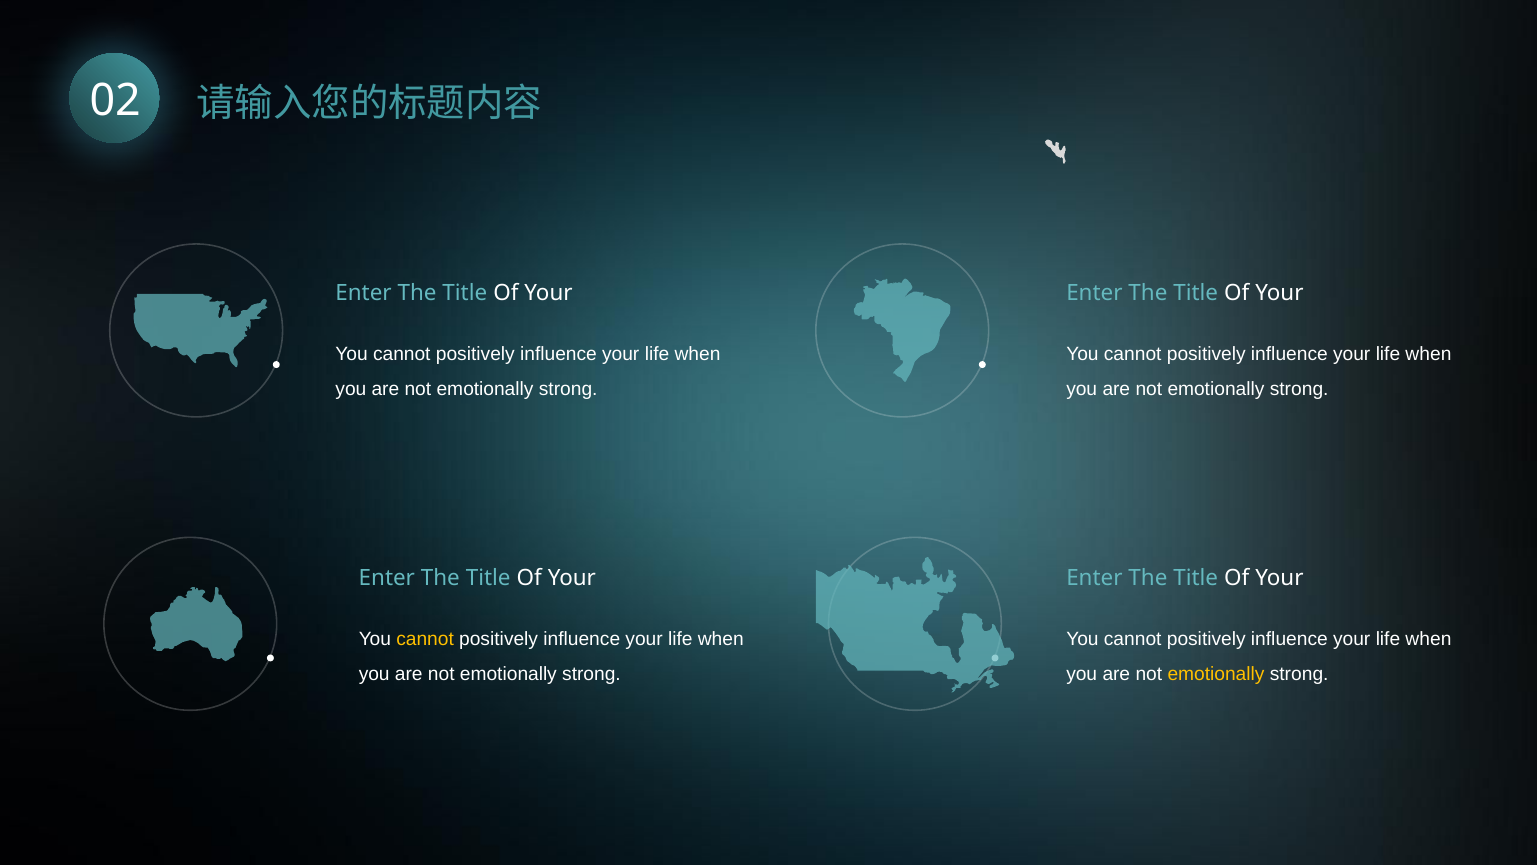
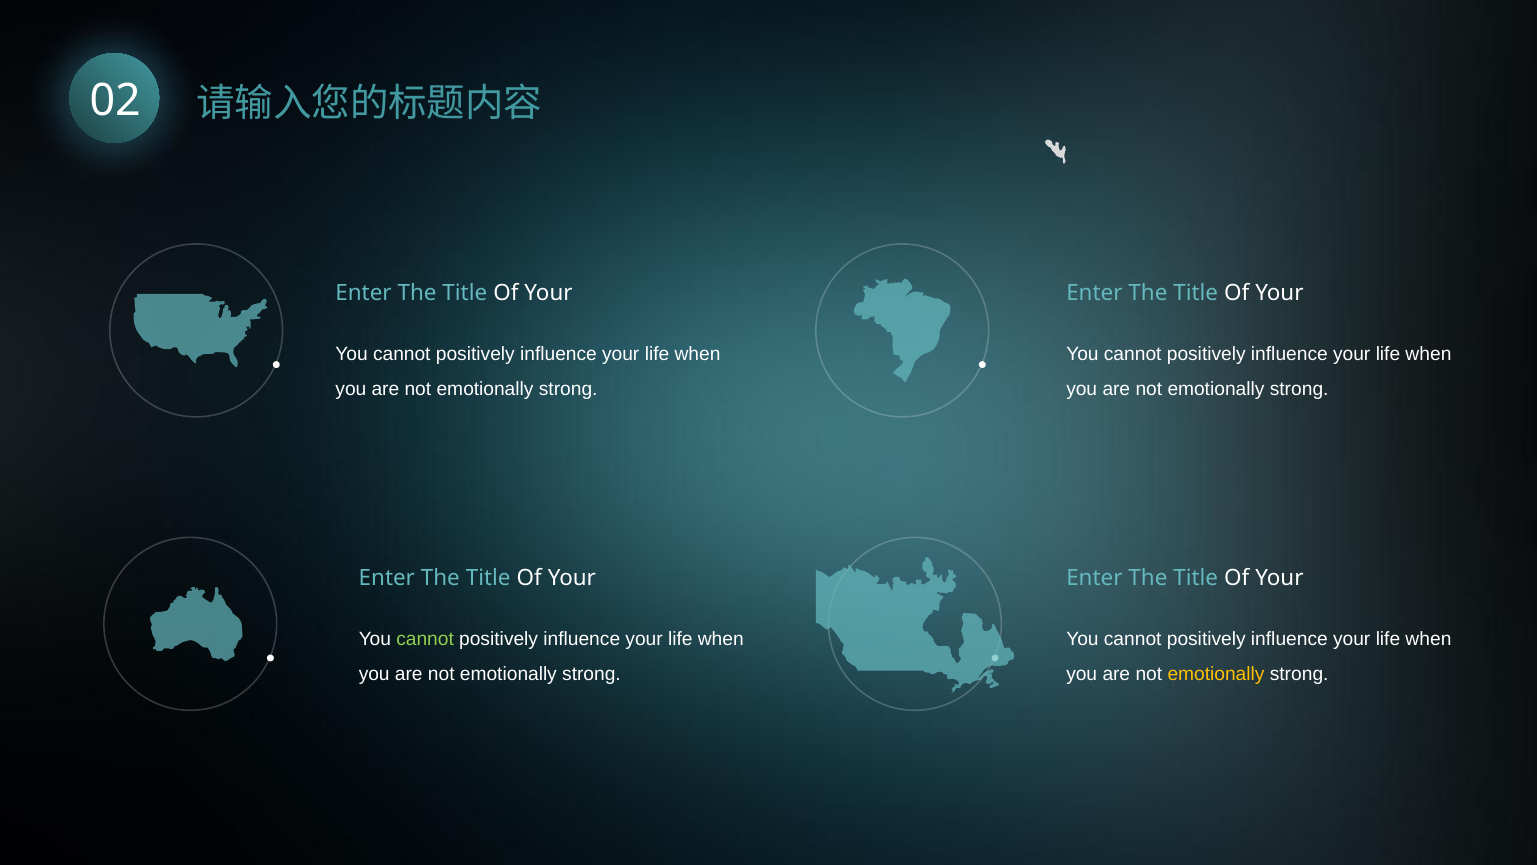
cannot at (425, 639) colour: yellow -> light green
